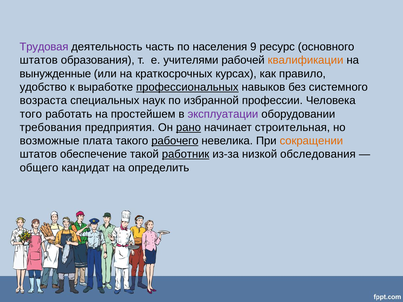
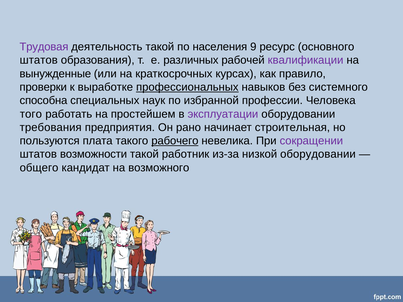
деятельность часть: часть -> такой
учителями: учителями -> различных
квалификации colour: orange -> purple
удобство: удобство -> проверки
возраста: возраста -> способна
рано underline: present -> none
возможные: возможные -> пользуются
сокращении colour: orange -> purple
обеспечение: обеспечение -> возможности
работник underline: present -> none
низкой обследования: обследования -> оборудовании
определить: определить -> возможного
